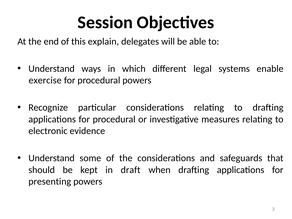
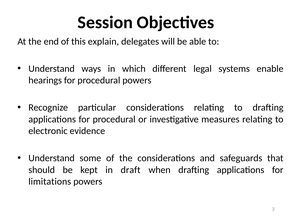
exercise: exercise -> hearings
presenting: presenting -> limitations
